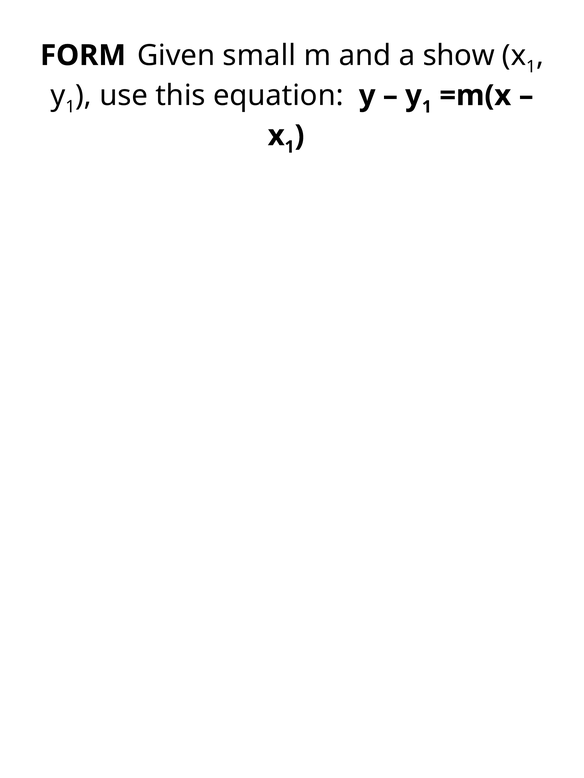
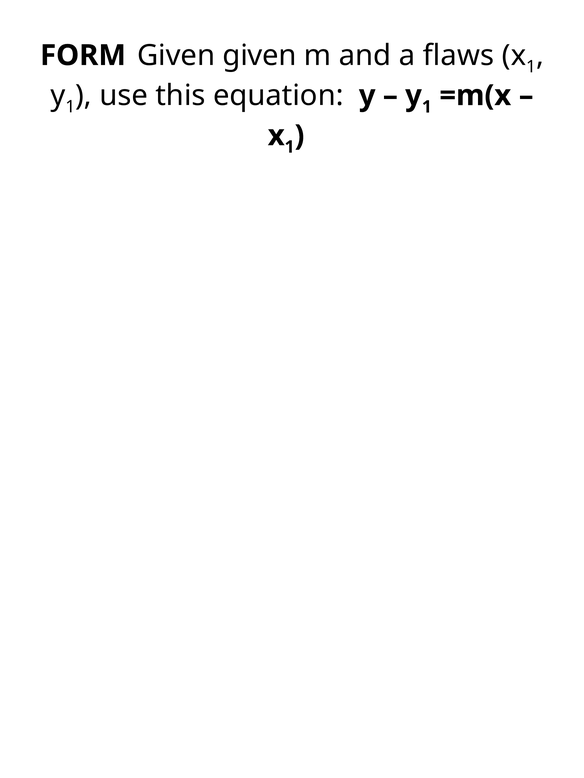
Given small: small -> given
show: show -> flaws
